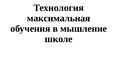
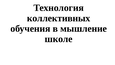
максимальная: максимальная -> коллективных
